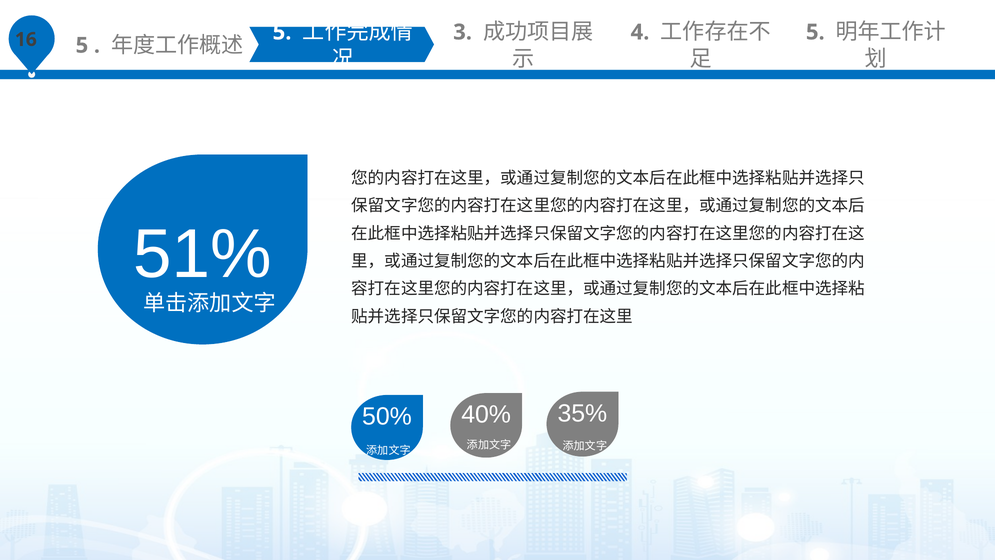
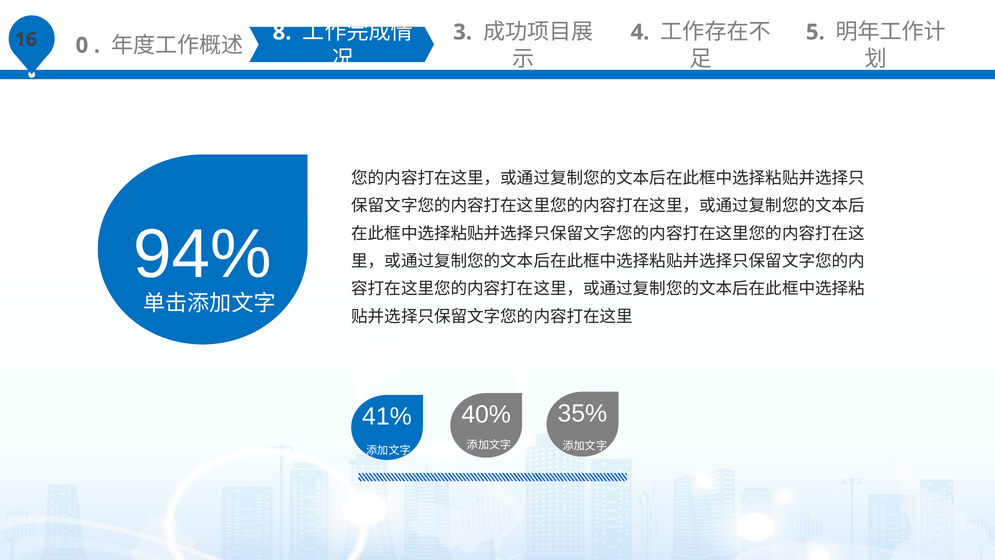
5 at (82, 45): 5 -> 0
5 at (282, 32): 5 -> 8
51%: 51% -> 94%
50%: 50% -> 41%
